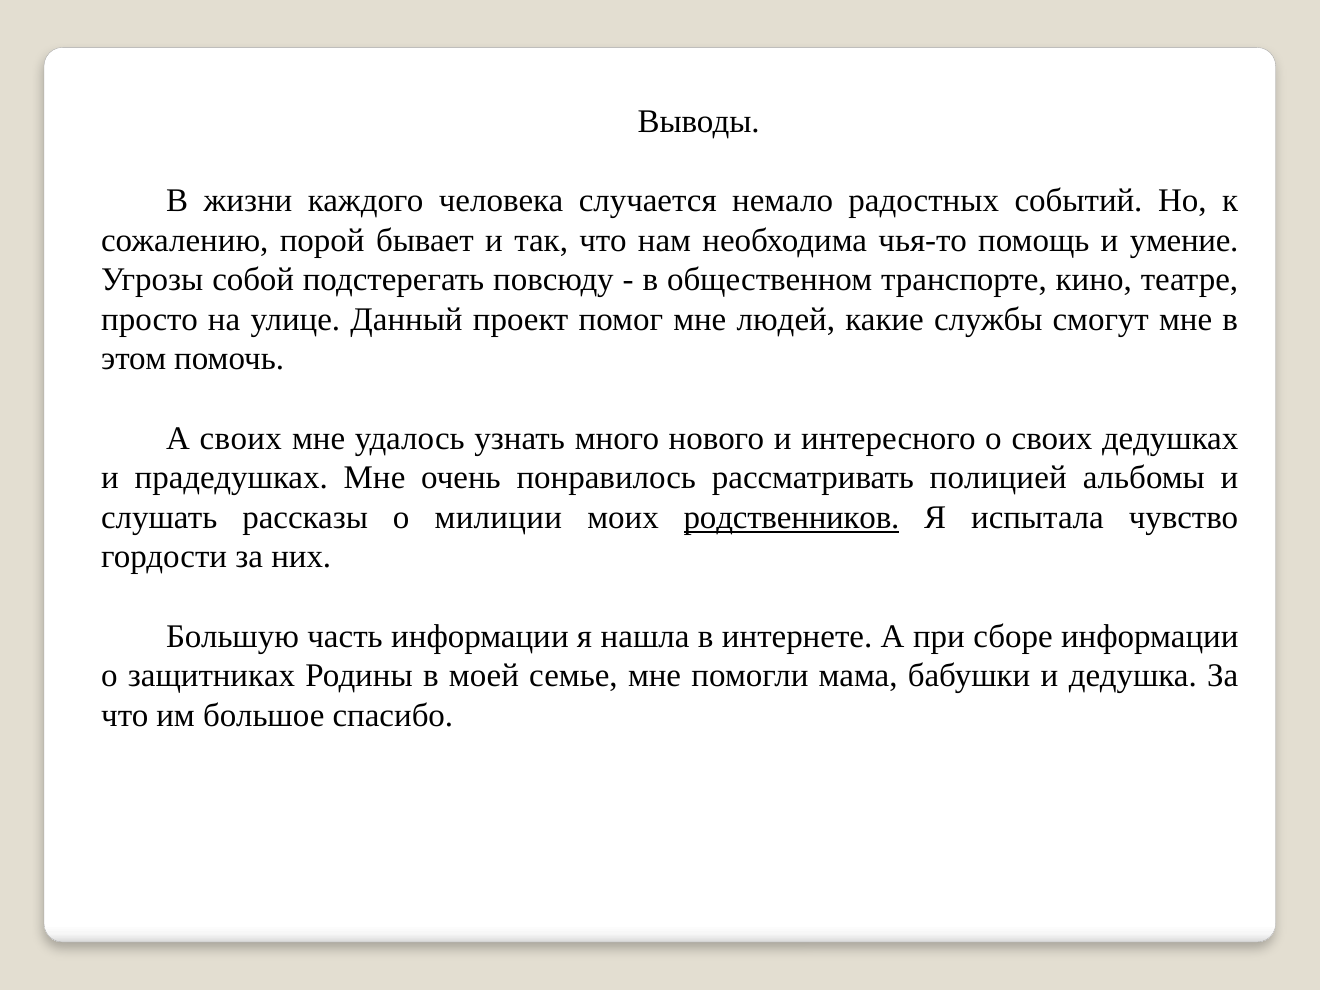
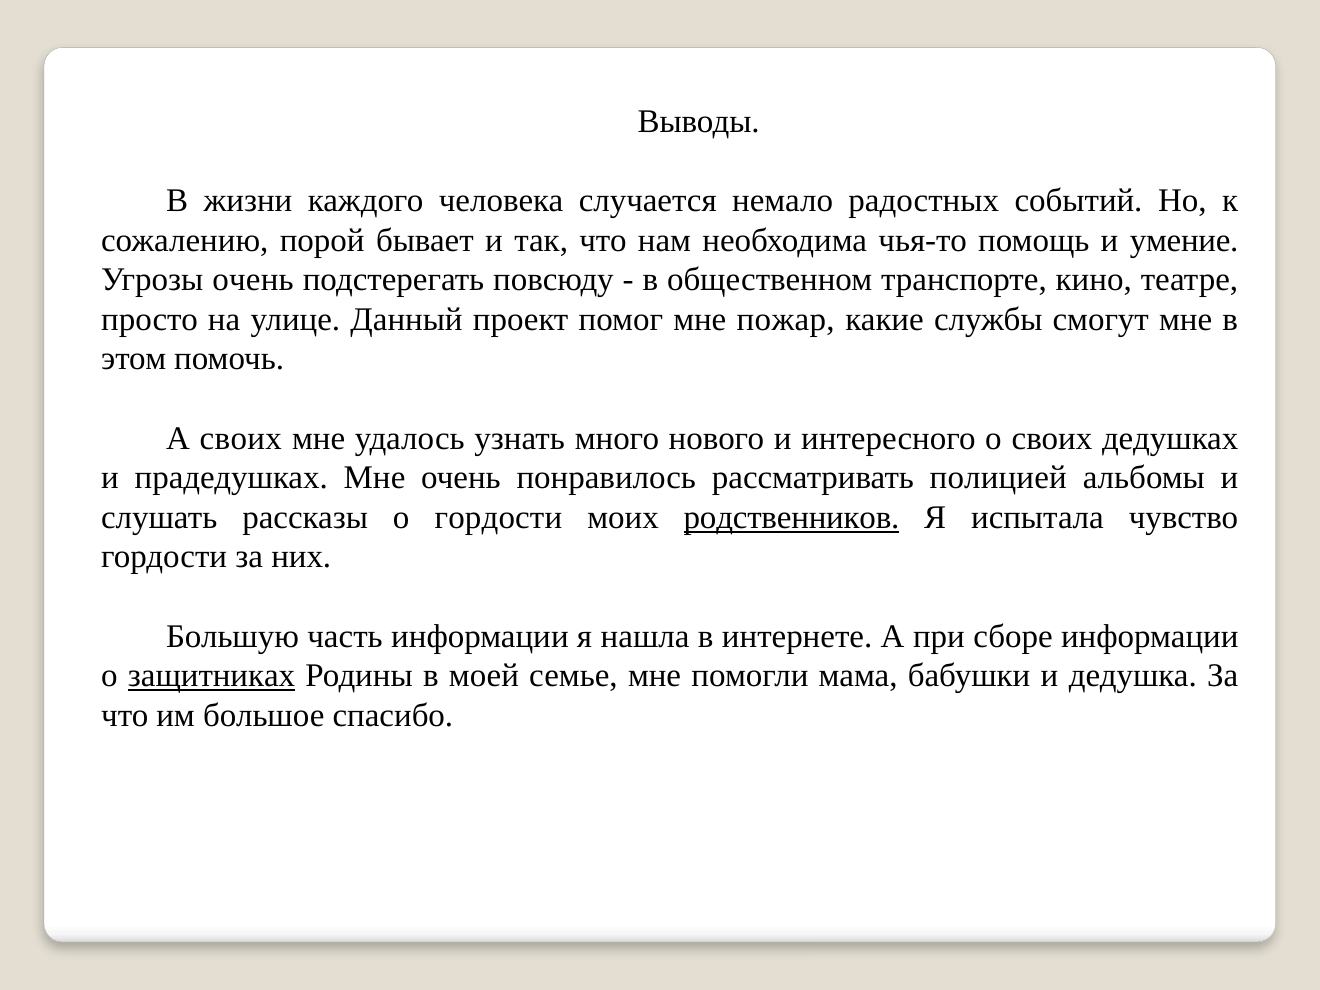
Угрозы собой: собой -> очень
людей: людей -> пожар
о милиции: милиции -> гордости
защитниках underline: none -> present
